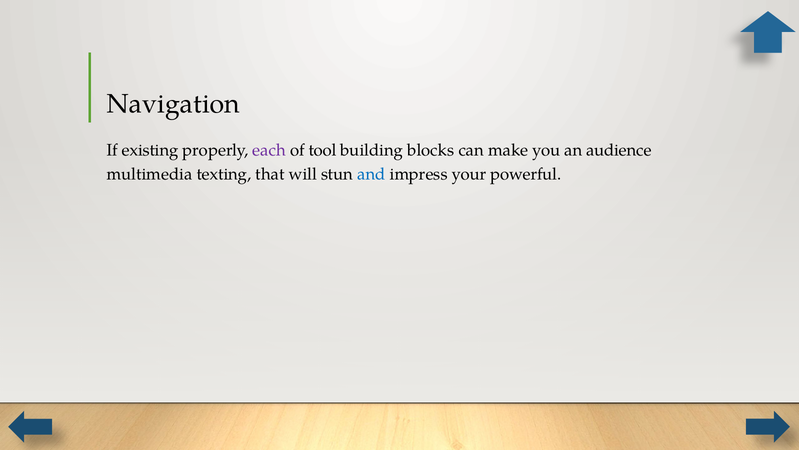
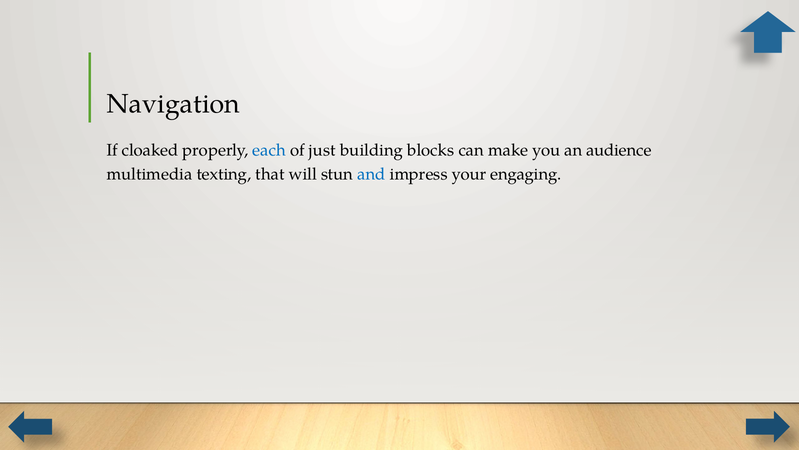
existing: existing -> cloaked
each colour: purple -> blue
tool: tool -> just
powerful: powerful -> engaging
